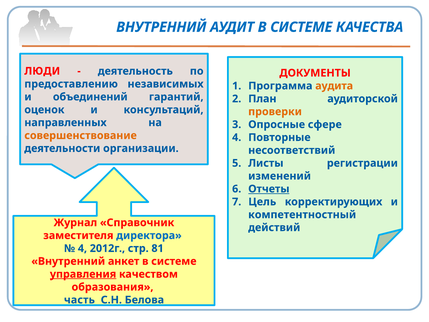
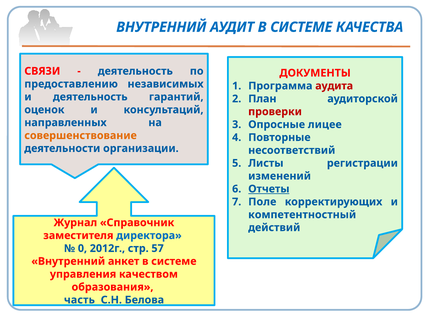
ЛЮДИ: ЛЮДИ -> СВЯЗИ
аудита colour: orange -> red
и объединений: объединений -> деятельность
проверки colour: orange -> red
сфере: сфере -> лицее
Цель: Цель -> Поле
4 at (82, 248): 4 -> 0
81: 81 -> 57
управления underline: present -> none
